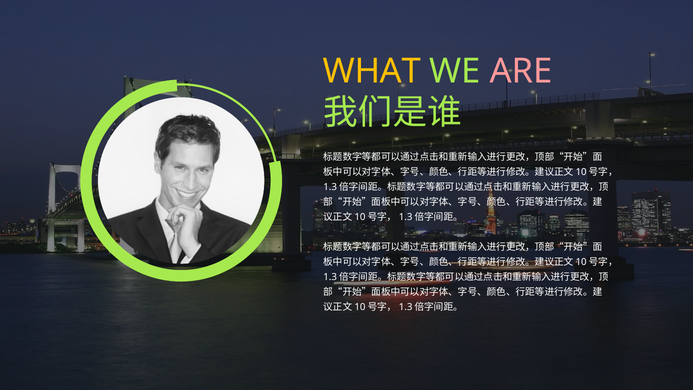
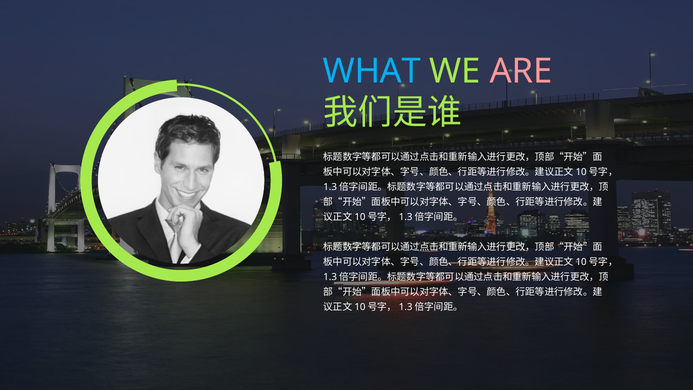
WHAT colour: yellow -> light blue
